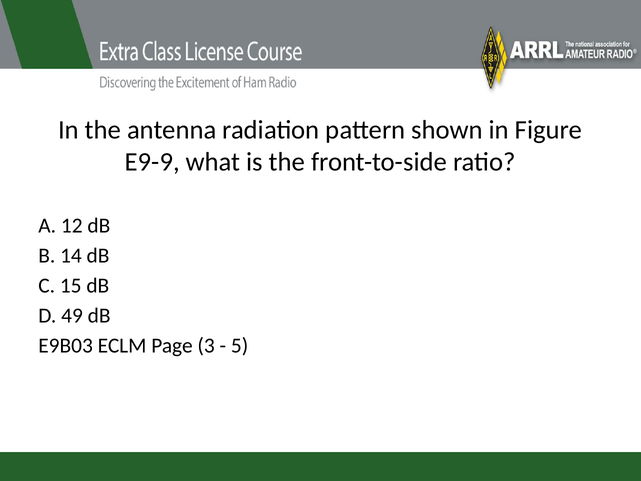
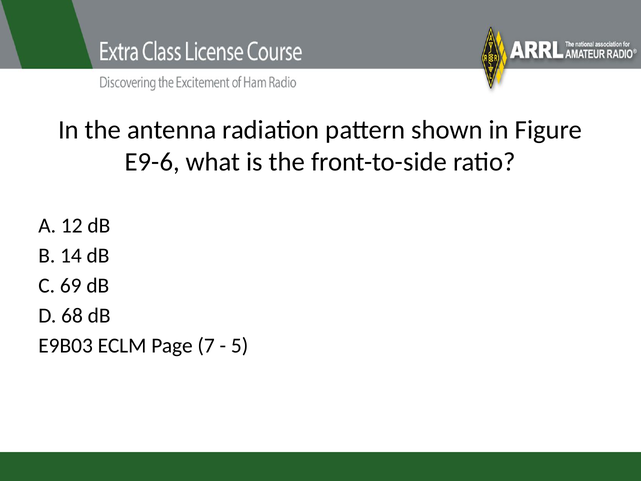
E9-9: E9-9 -> E9-6
15: 15 -> 69
49: 49 -> 68
3: 3 -> 7
